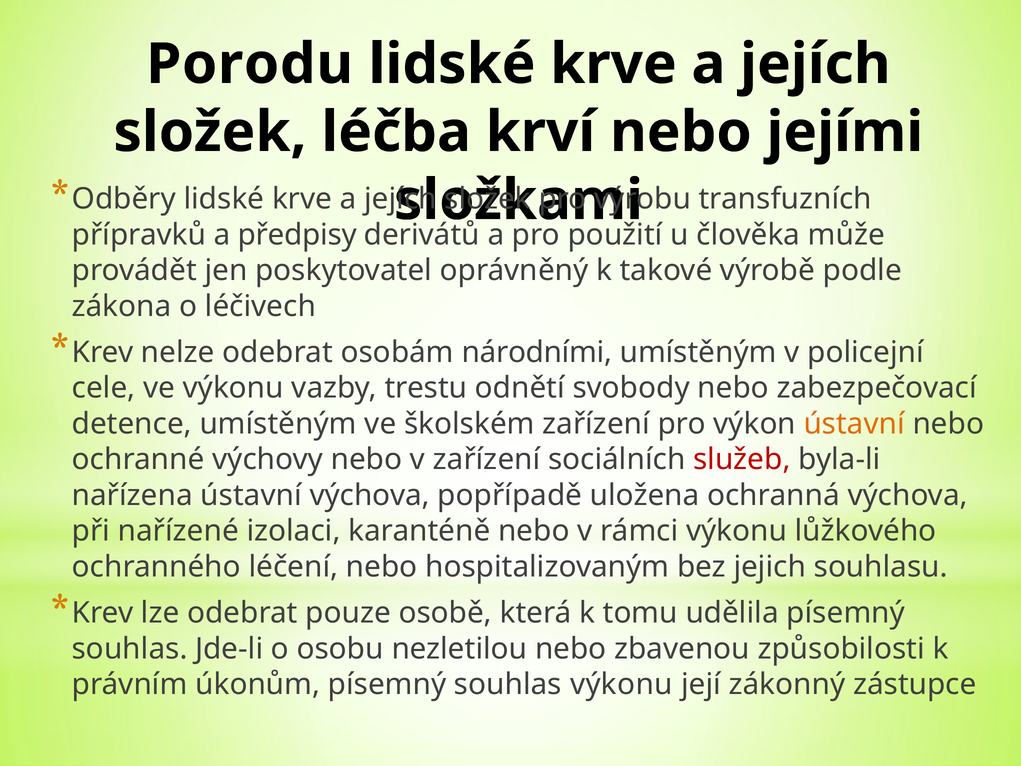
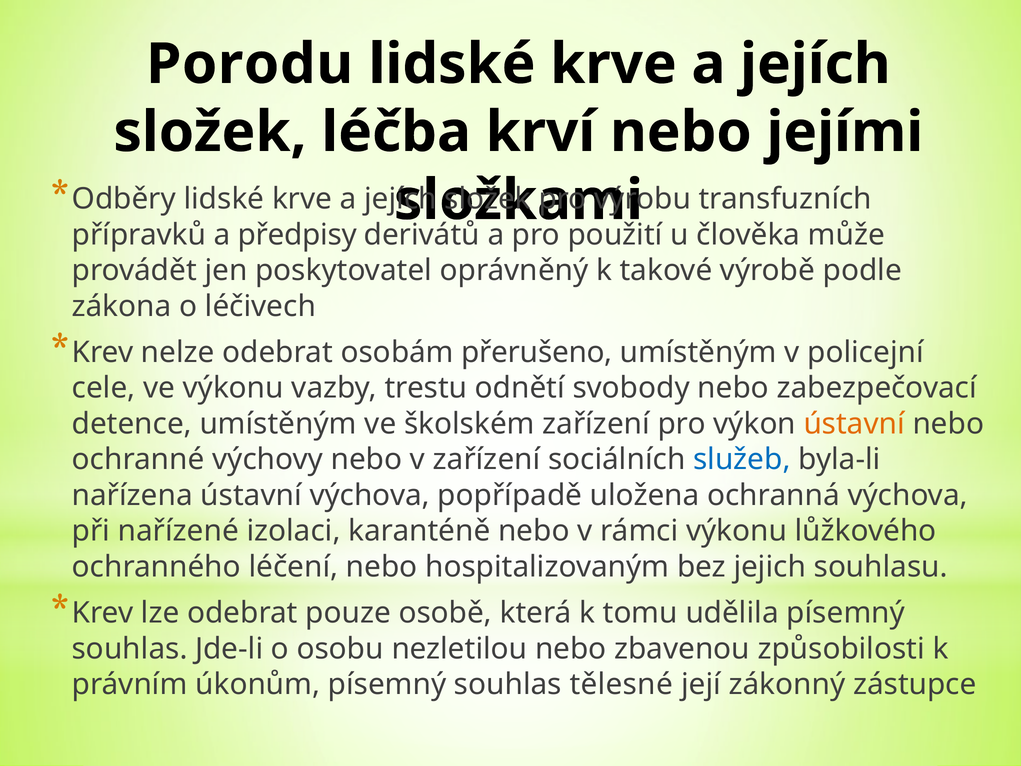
národními: národními -> přerušeno
služeb colour: red -> blue
souhlas výkonu: výkonu -> tělesné
